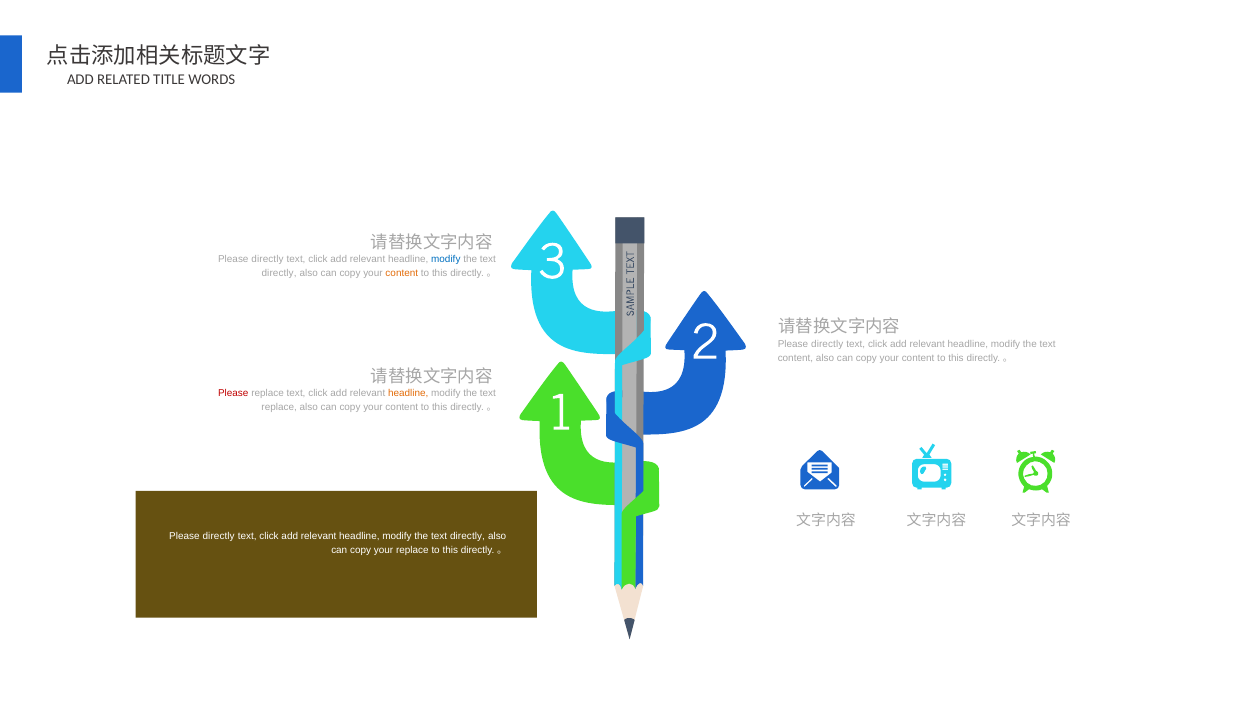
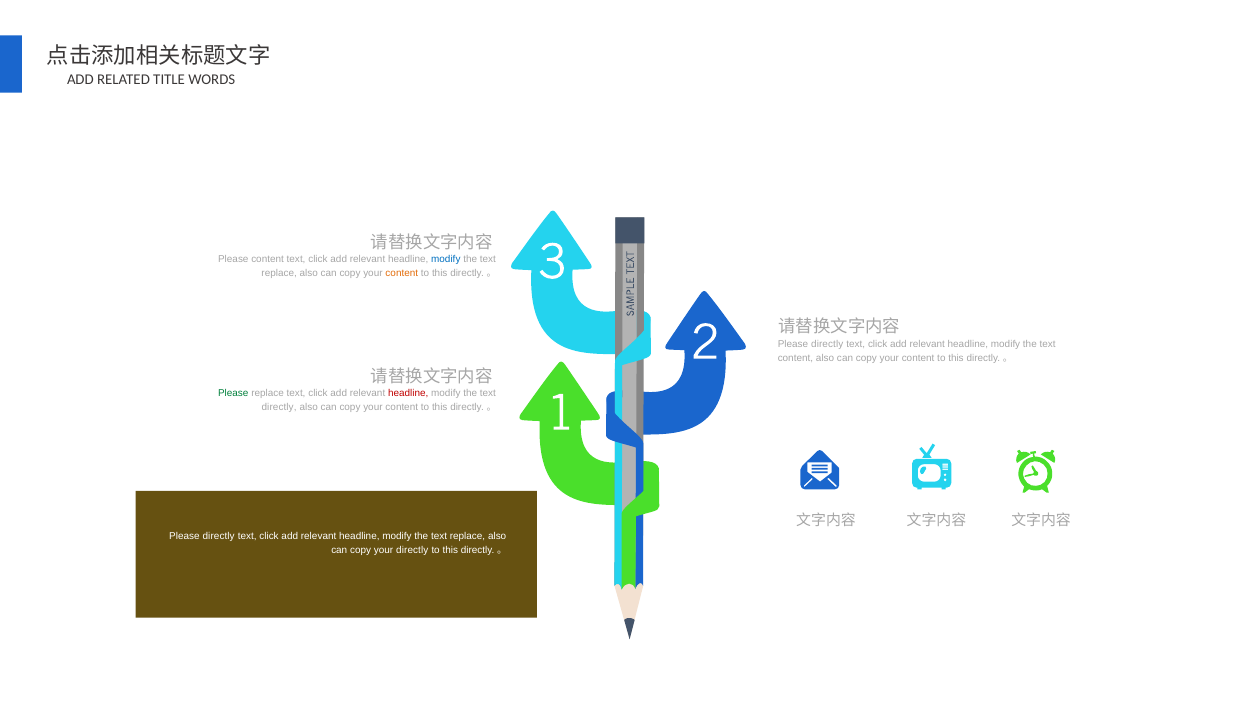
directly at (268, 259): directly -> content
directly at (279, 273): directly -> replace
Please at (233, 393) colour: red -> green
headline at (408, 393) colour: orange -> red
replace at (279, 407): replace -> directly
directly at (468, 536): directly -> replace
your replace: replace -> directly
